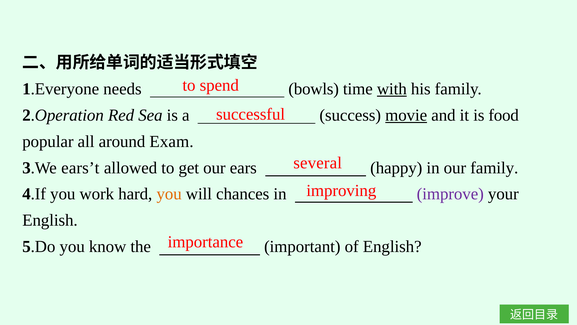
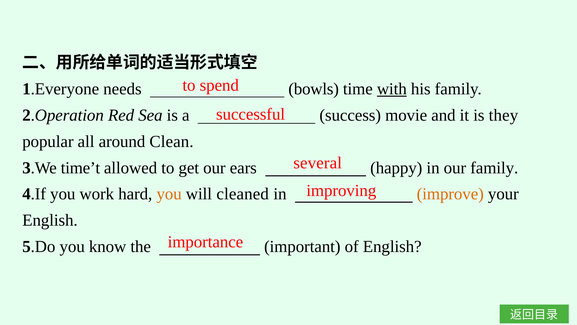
movie underline: present -> none
food: food -> they
Exam: Exam -> Clean
ears’t: ears’t -> time’t
chances: chances -> cleaned
improve colour: purple -> orange
